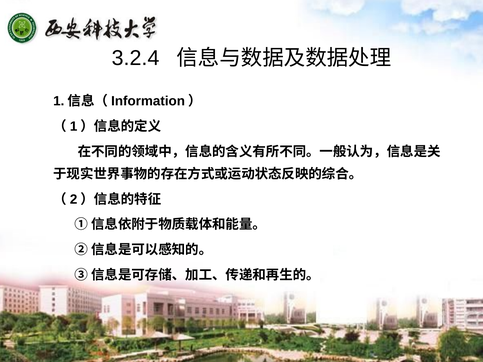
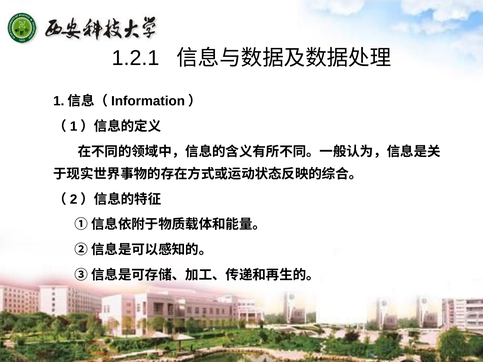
3.2.4: 3.2.4 -> 1.2.1
